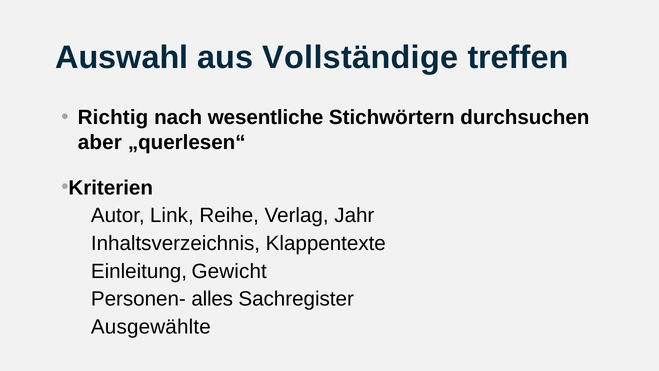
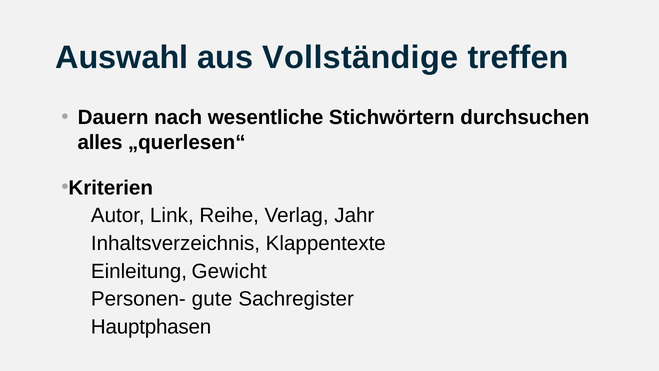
Richtig: Richtig -> Dauern
aber: aber -> alles
alles: alles -> gute
Ausgewählte: Ausgewählte -> Hauptphasen
